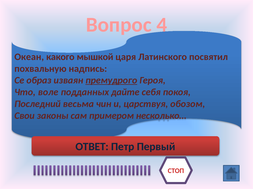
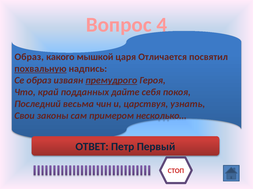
Океан at (29, 57): Океан -> Образ
Латинского: Латинского -> Отличается
похвальную underline: none -> present
воле: воле -> край
обозом: обозом -> узнать
